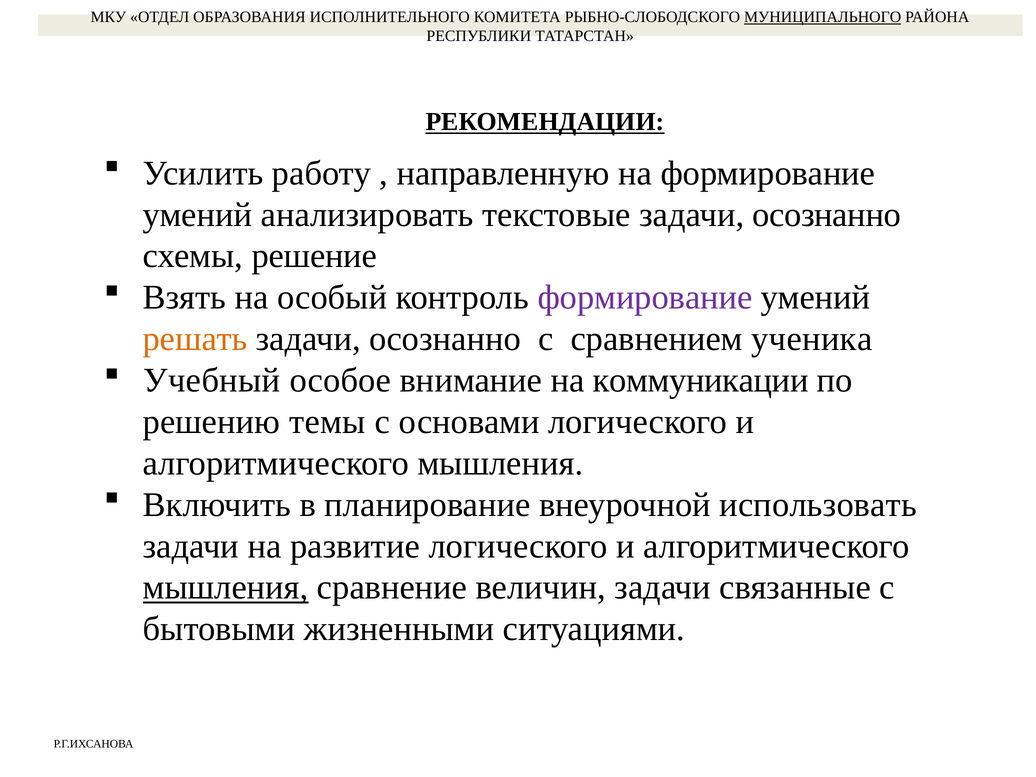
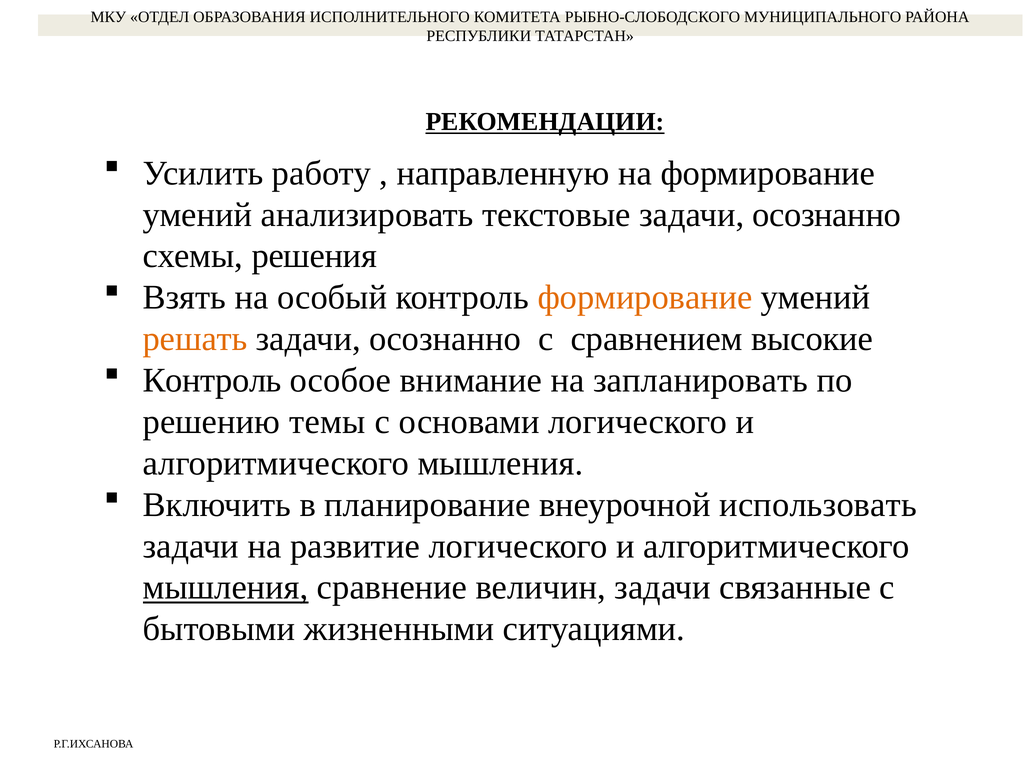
МУНИЦИПАЛЬНОГО underline: present -> none
решение: решение -> решения
формирование at (645, 297) colour: purple -> orange
ученика: ученика -> высокие
Учебный at (212, 380): Учебный -> Контроль
коммуникации: коммуникации -> запланировать
